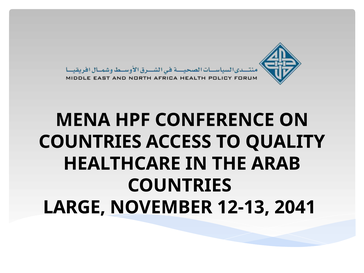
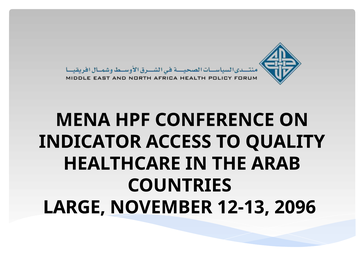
COUNTRIES at (90, 142): COUNTRIES -> INDICATOR
2041: 2041 -> 2096
